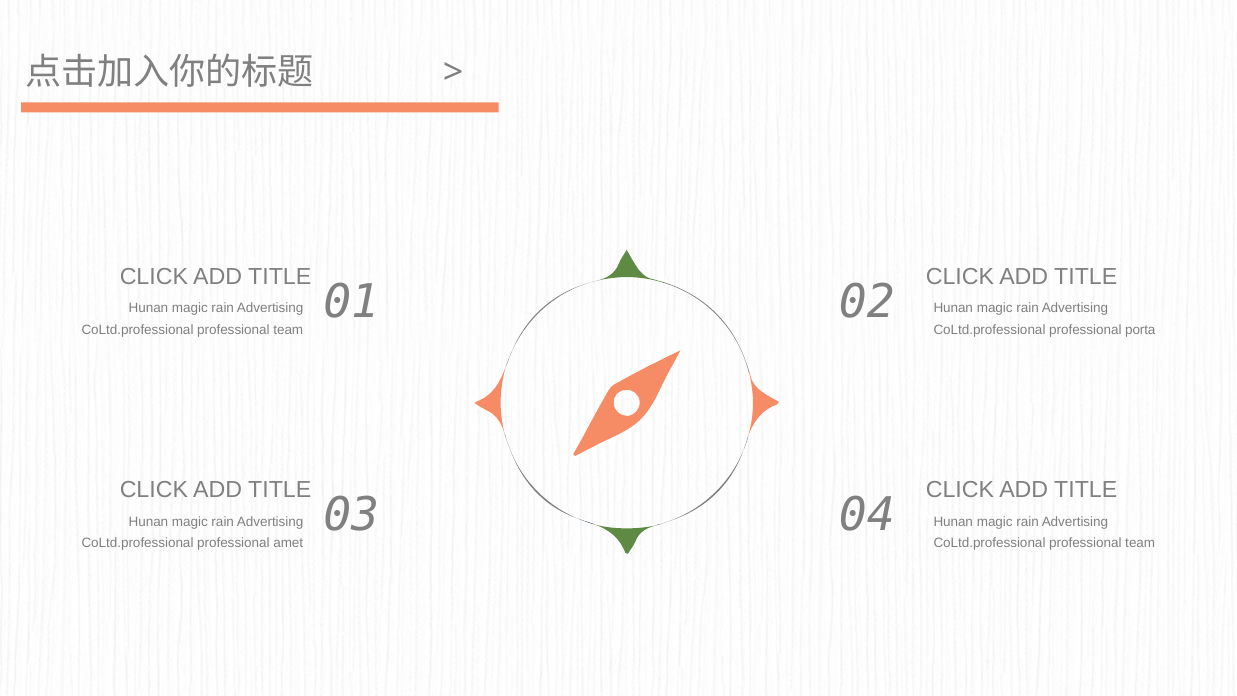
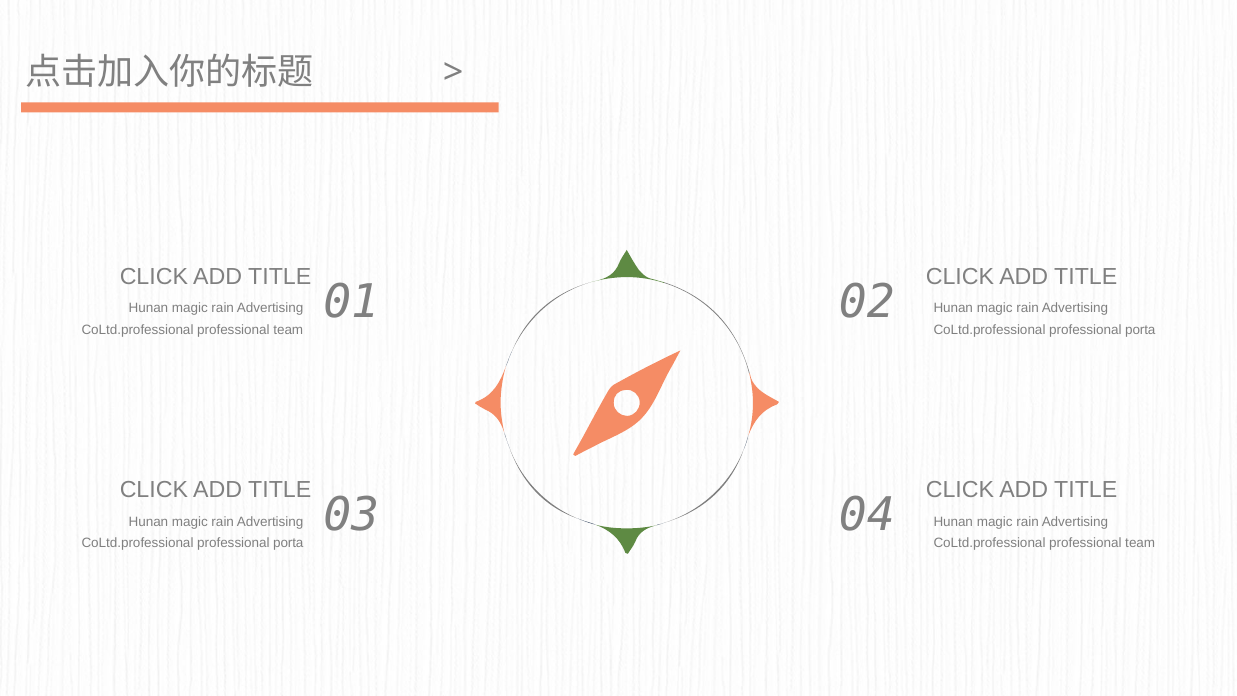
amet at (288, 543): amet -> porta
